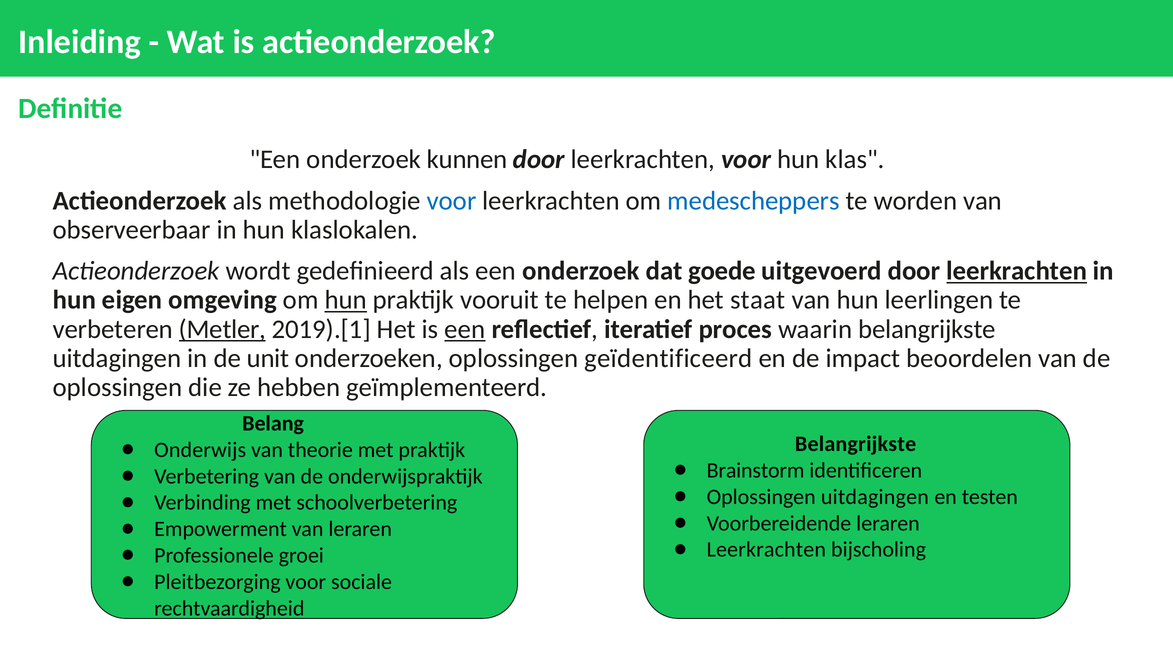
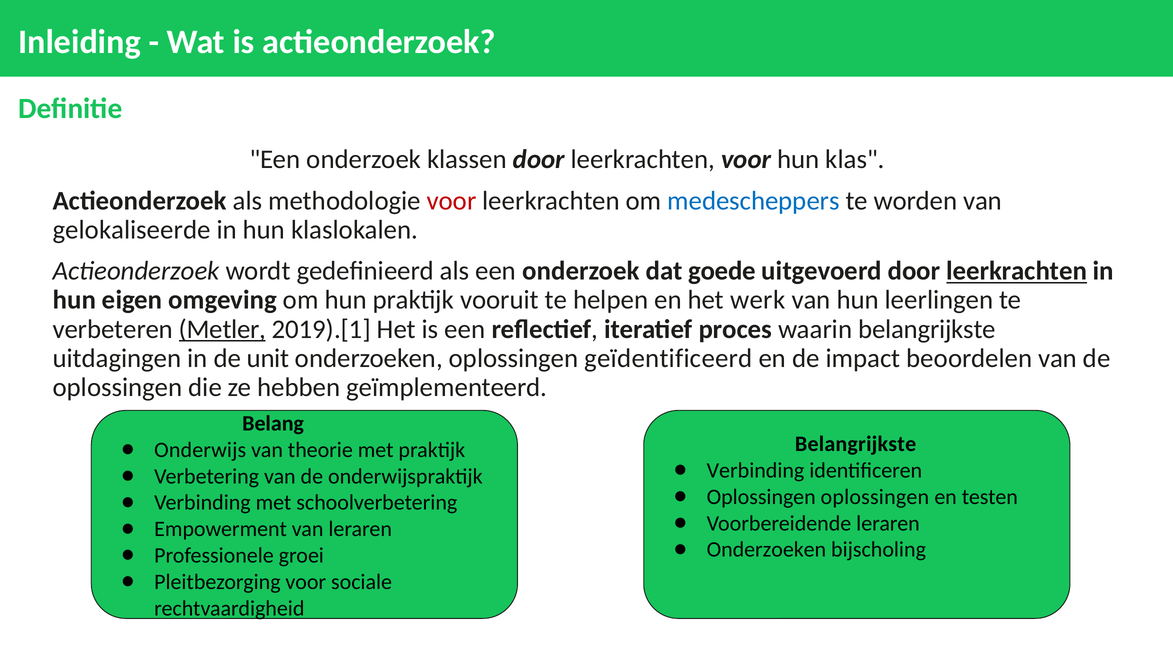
kunnen: kunnen -> klassen
voor at (452, 201) colour: blue -> red
observeerbaar: observeerbaar -> gelokaliseerde
hun at (346, 300) underline: present -> none
staat: staat -> werk
een at (465, 329) underline: present -> none
Brainstorm at (756, 470): Brainstorm -> Verbinding
Oplossingen uitdagingen: uitdagingen -> oplossingen
Leerkrachten at (766, 550): Leerkrachten -> Onderzoeken
